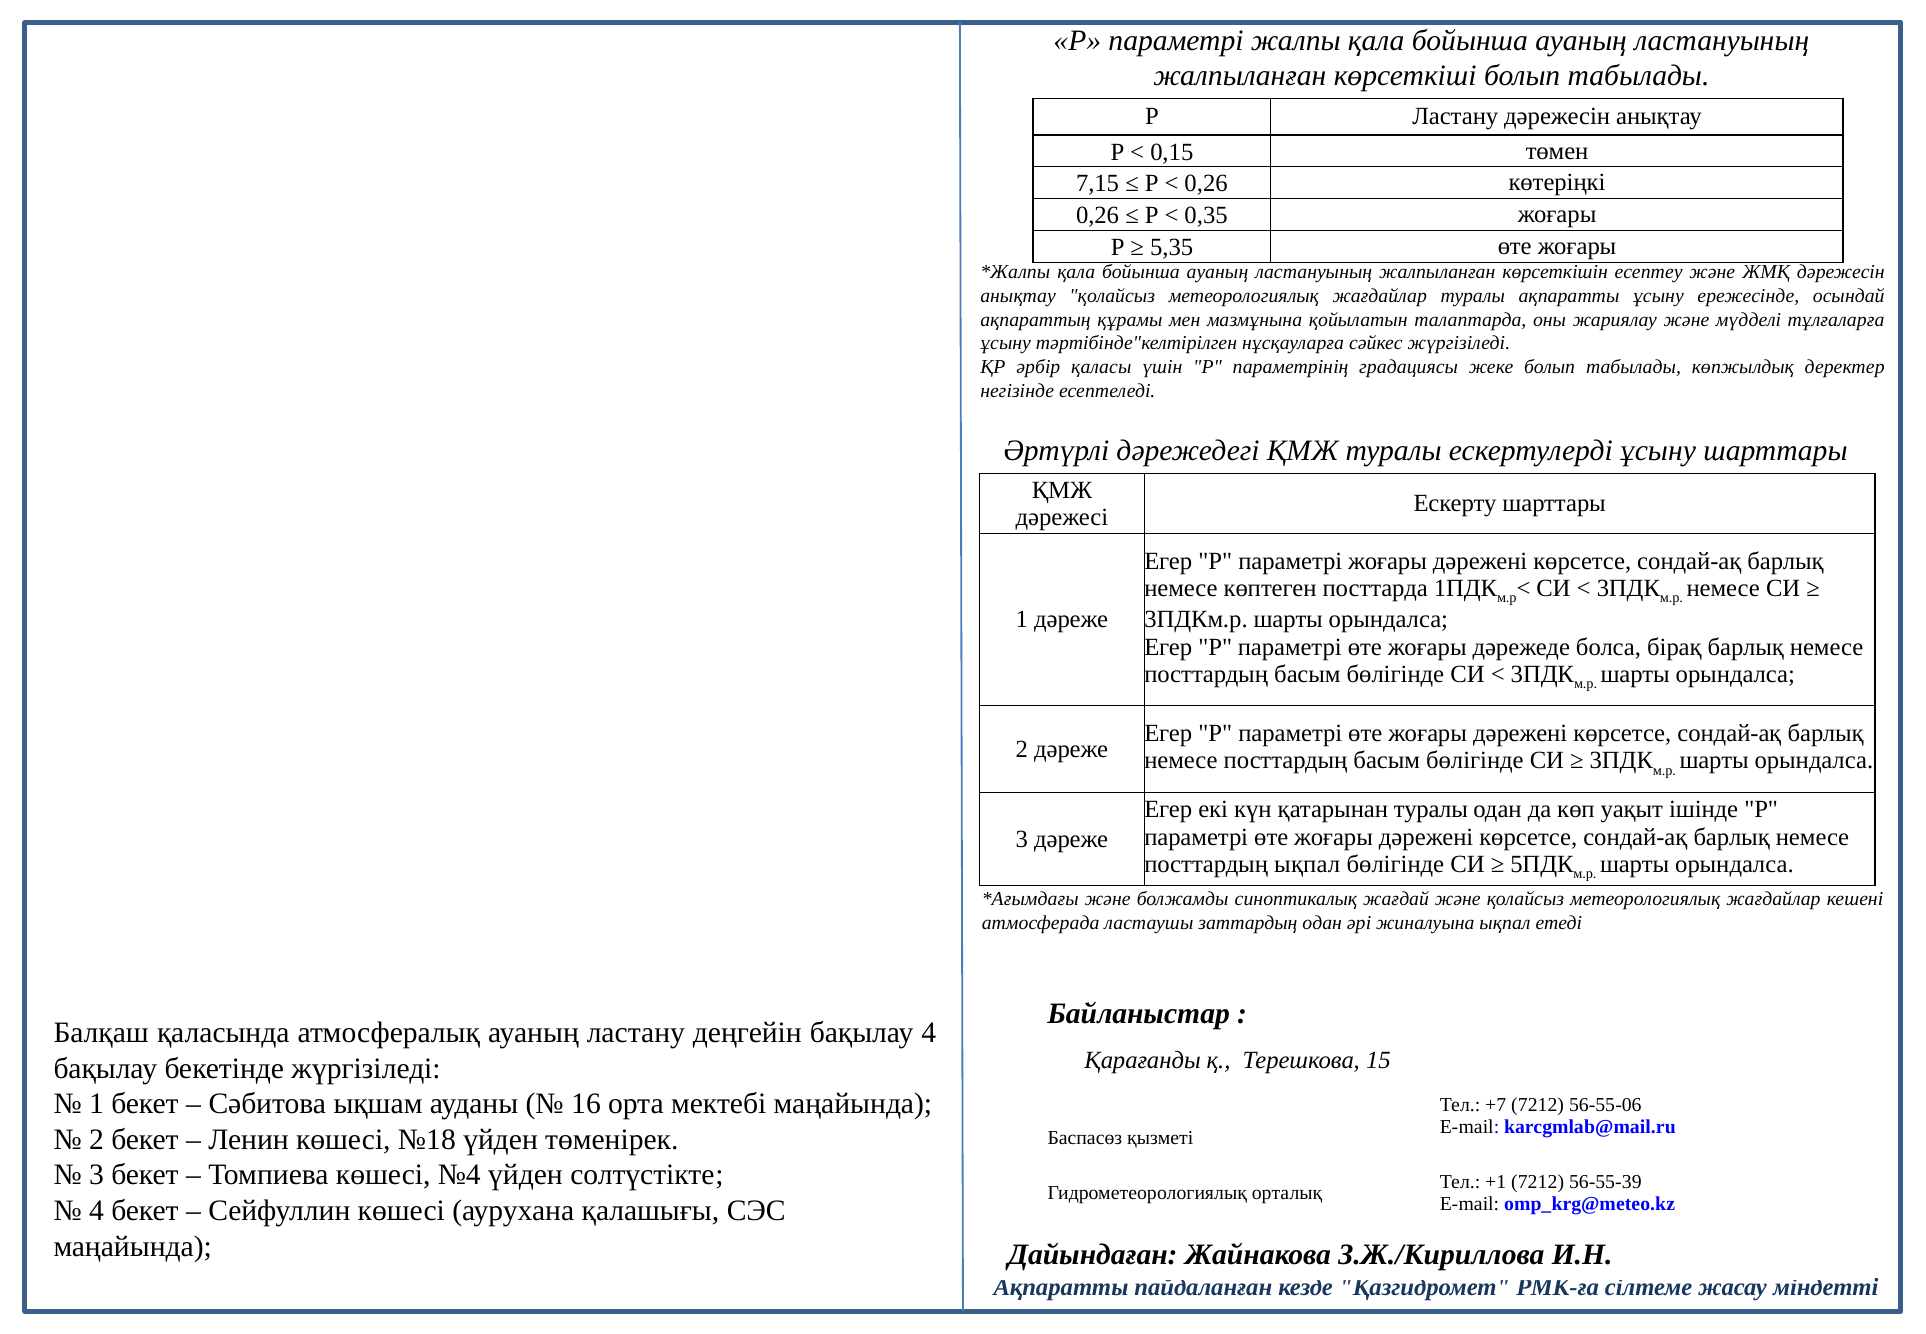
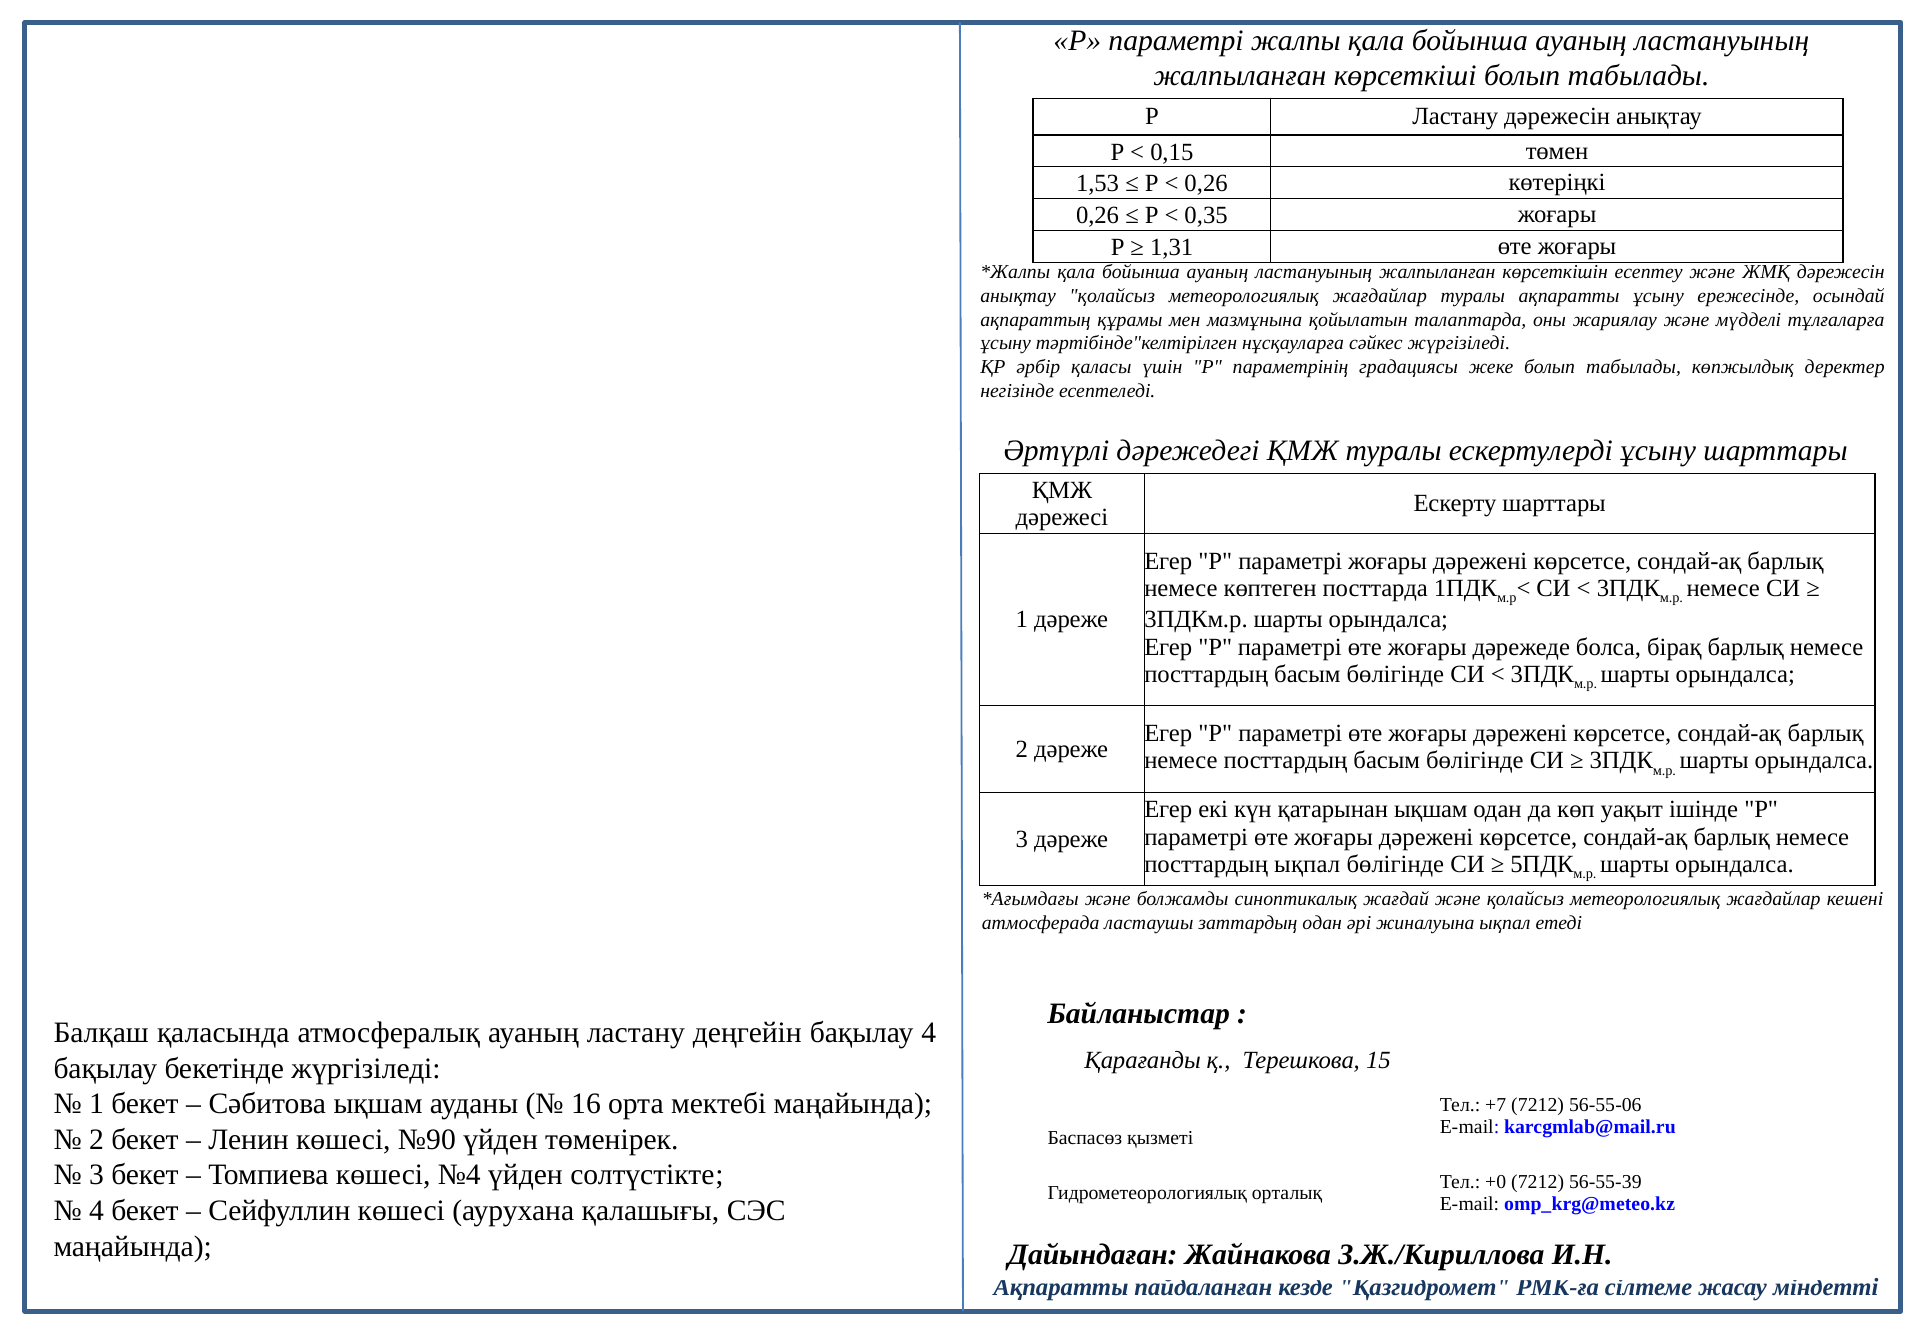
7,15: 7,15 -> 1,53
5,35: 5,35 -> 1,31
қатарынан туралы: туралы -> ықшам
№18: №18 -> №90
+1: +1 -> +0
